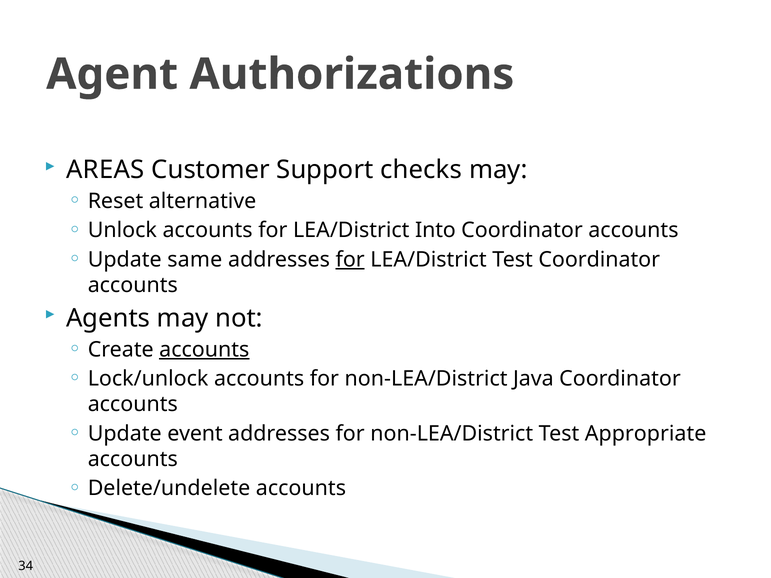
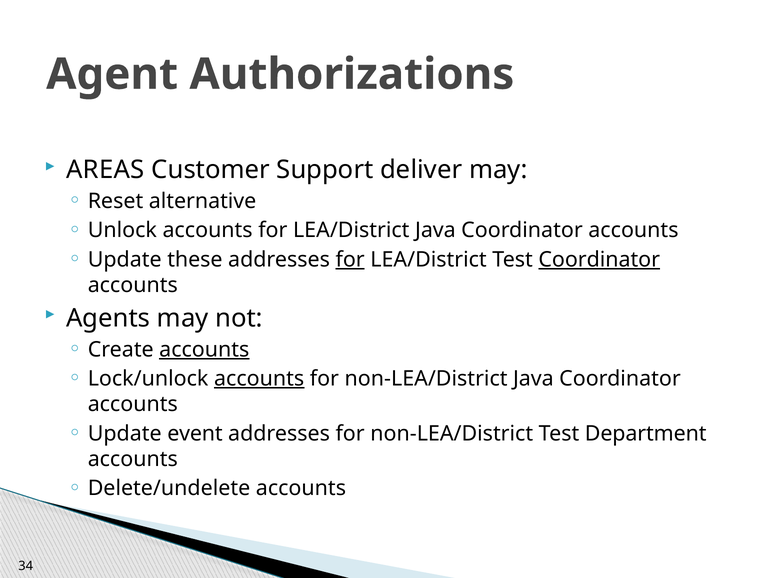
checks: checks -> deliver
LEA/District Into: Into -> Java
same: same -> these
Coordinator at (599, 260) underline: none -> present
accounts at (259, 379) underline: none -> present
Appropriate: Appropriate -> Department
